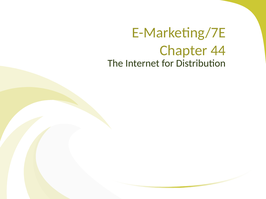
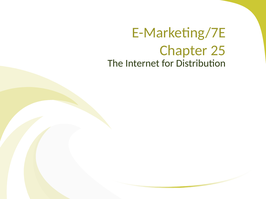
44: 44 -> 25
